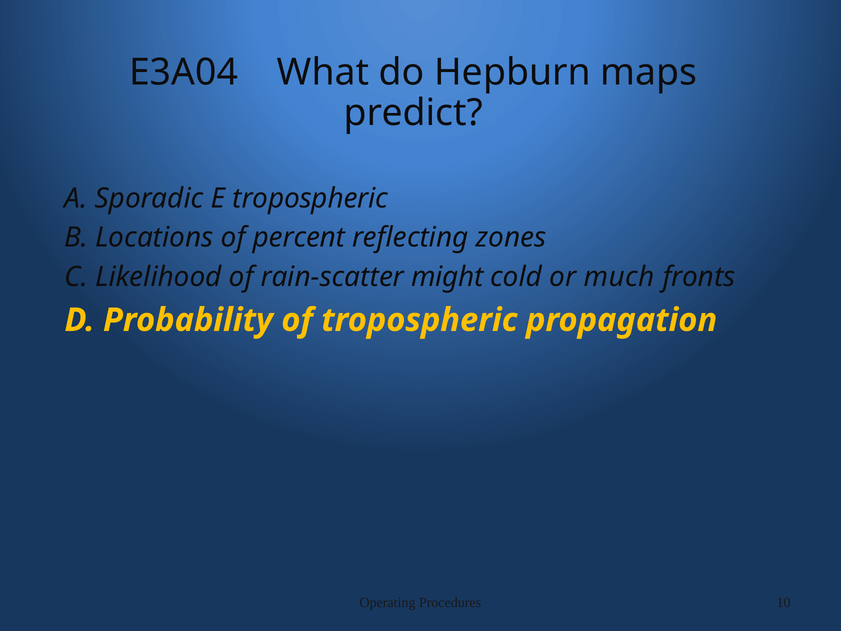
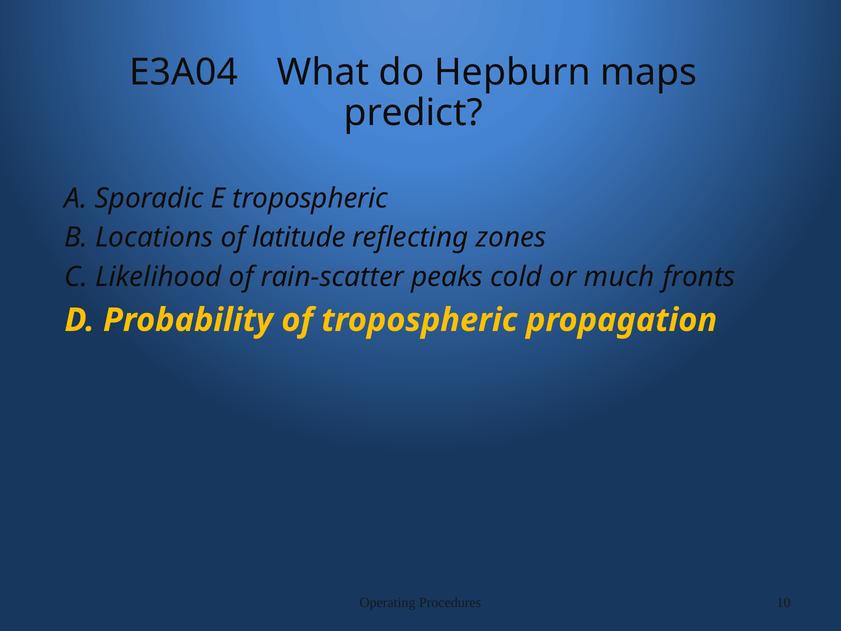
percent: percent -> latitude
might: might -> peaks
